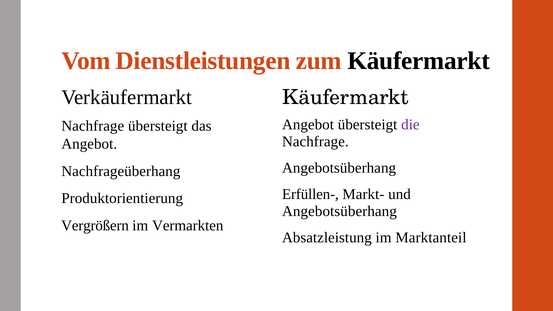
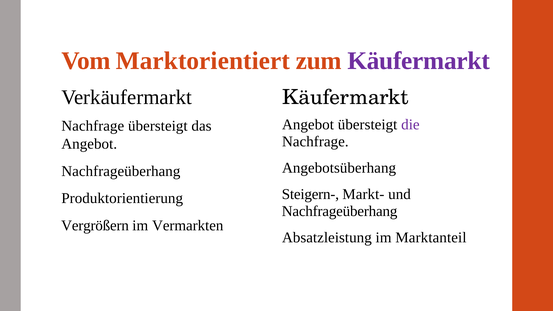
Dienstleistungen: Dienstleistungen -> Marktorientiert
Käufermarkt at (419, 61) colour: black -> purple
Erfüllen-: Erfüllen- -> Steigern-
Angebotsüberhang at (339, 211): Angebotsüberhang -> Nachfrageüberhang
